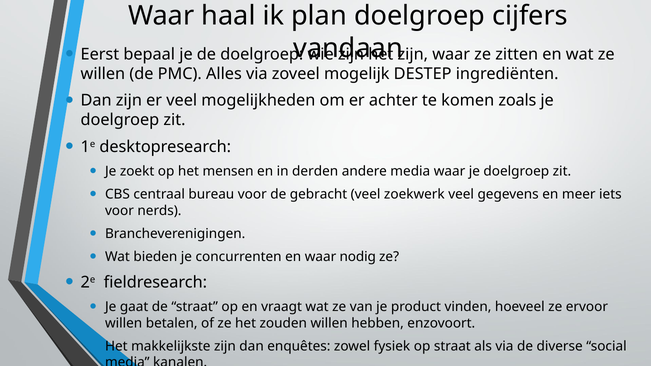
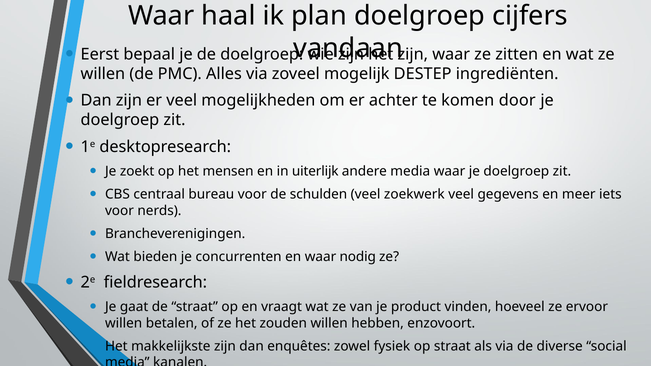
zoals: zoals -> door
derden: derden -> uiterlijk
gebracht: gebracht -> schulden
